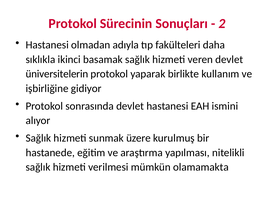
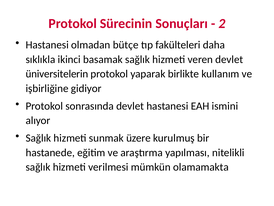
adıyla: adıyla -> bütçe
